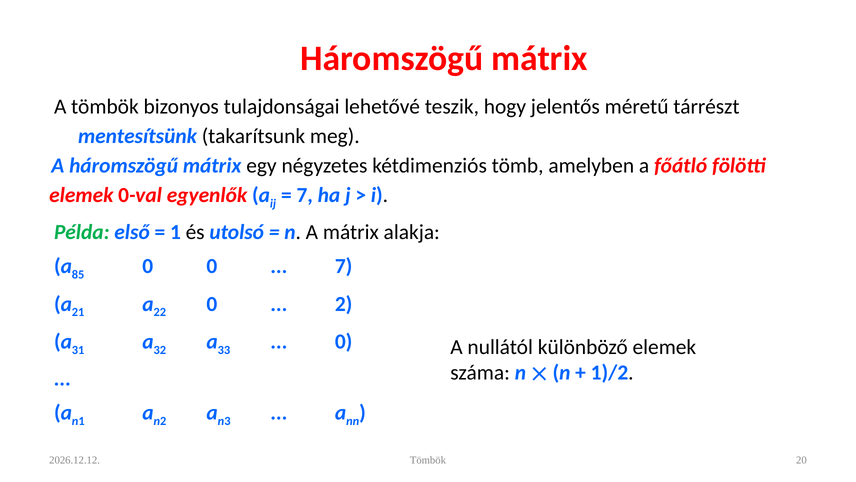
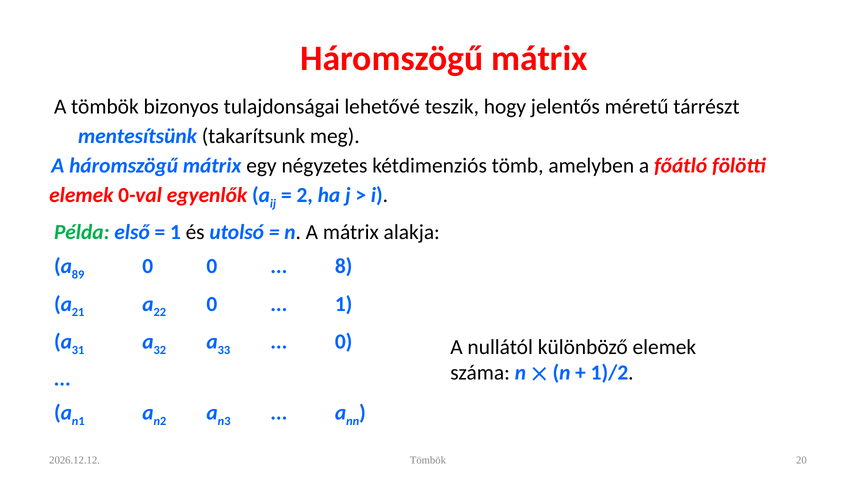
7 at (305, 195): 7 -> 2
85: 85 -> 89
7 at (344, 266): 7 -> 8
2 at (344, 304): 2 -> 1
